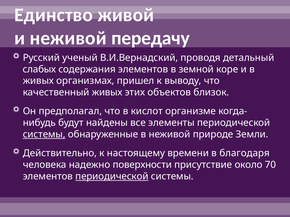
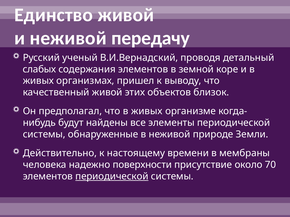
качественный живых: живых -> живой
что в кислот: кислот -> живых
системы at (44, 135) underline: present -> none
благодаря: благодаря -> мембраны
